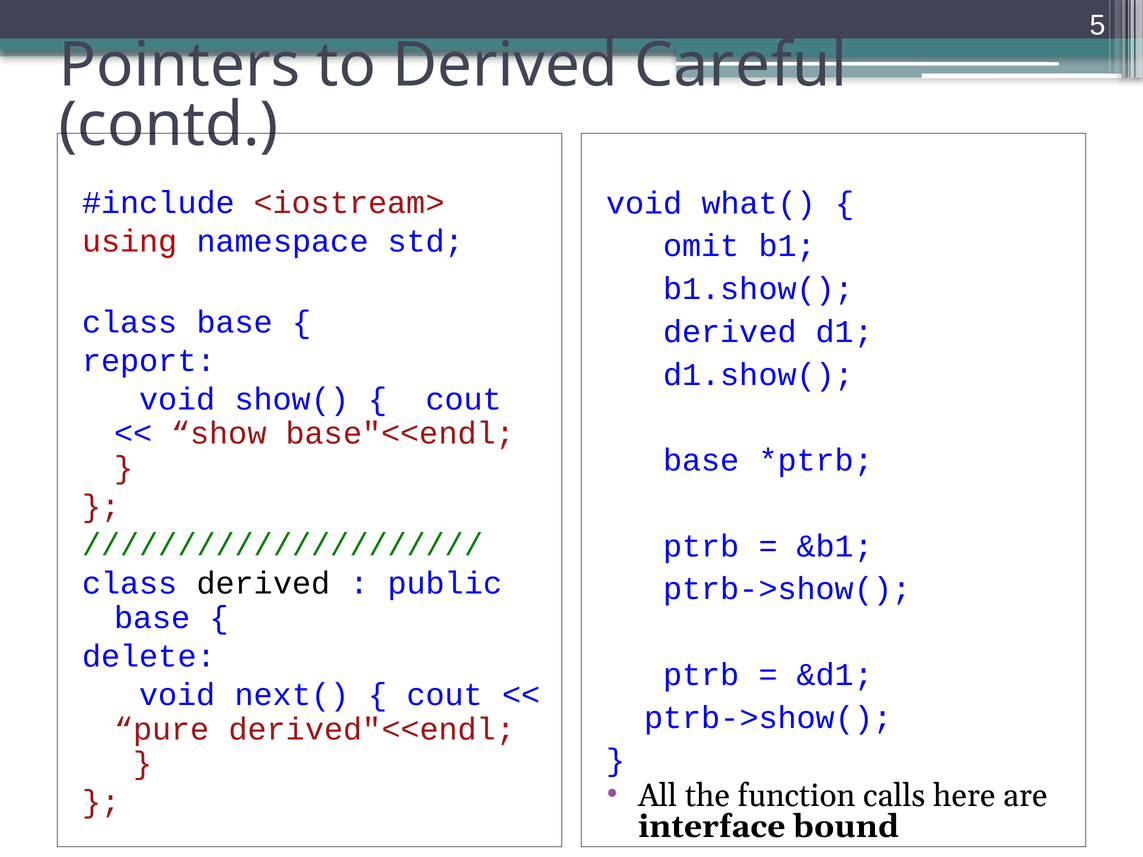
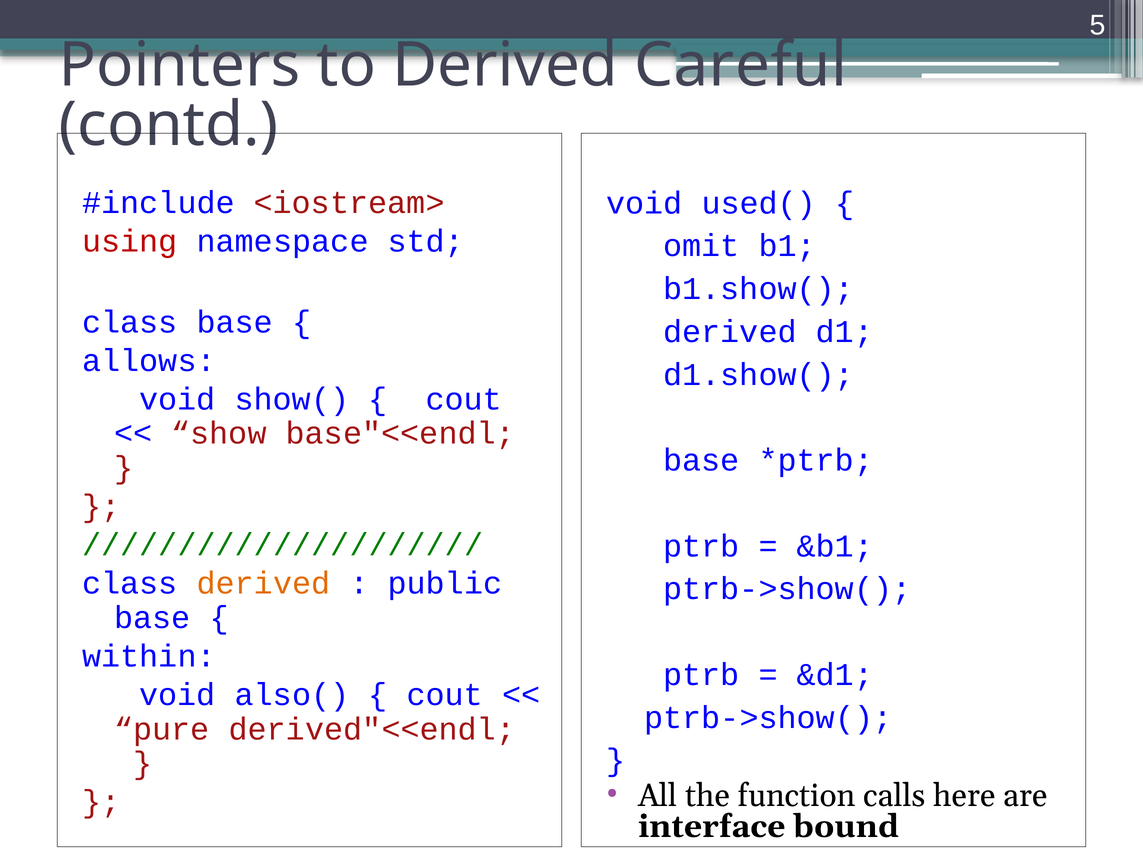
what(: what( -> used(
report: report -> allows
derived at (263, 584) colour: black -> orange
delete: delete -> within
next(: next( -> also(
